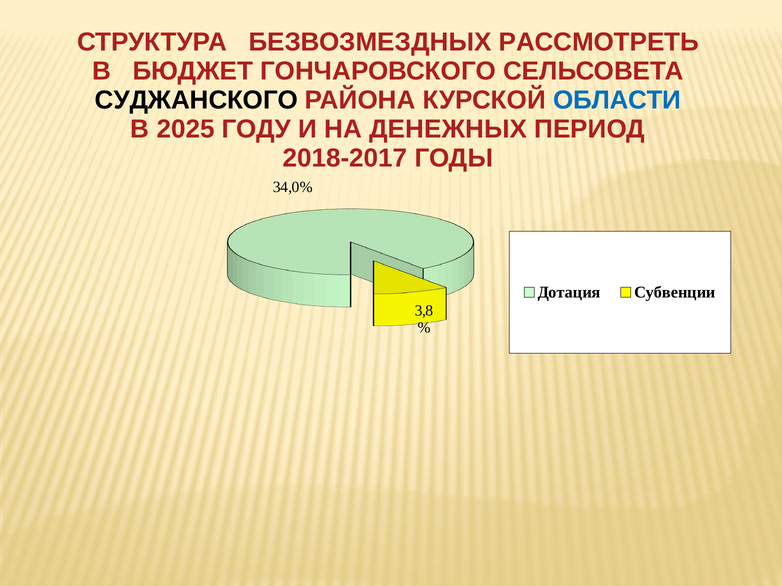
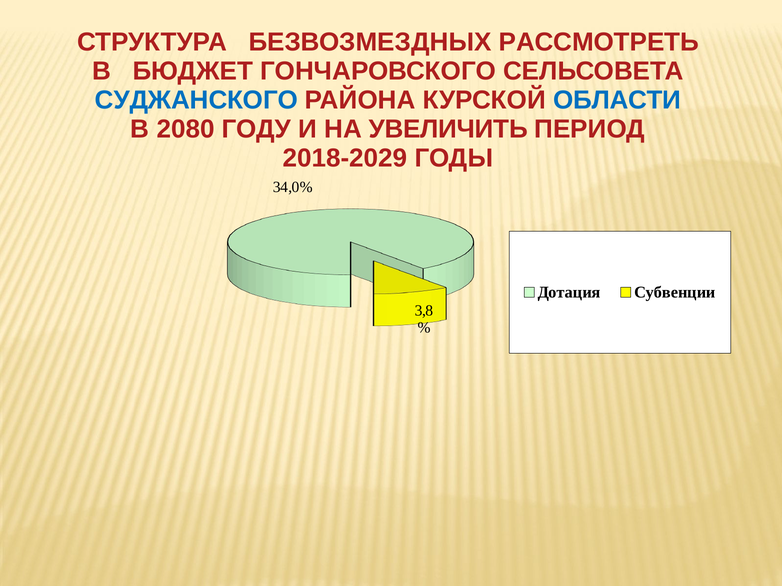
СУДЖАНСКОГО colour: black -> blue
2025: 2025 -> 2080
ДЕНЕЖНЫХ: ДЕНЕЖНЫХ -> УВЕЛИЧИТЬ
2018-2017: 2018-2017 -> 2018-2029
